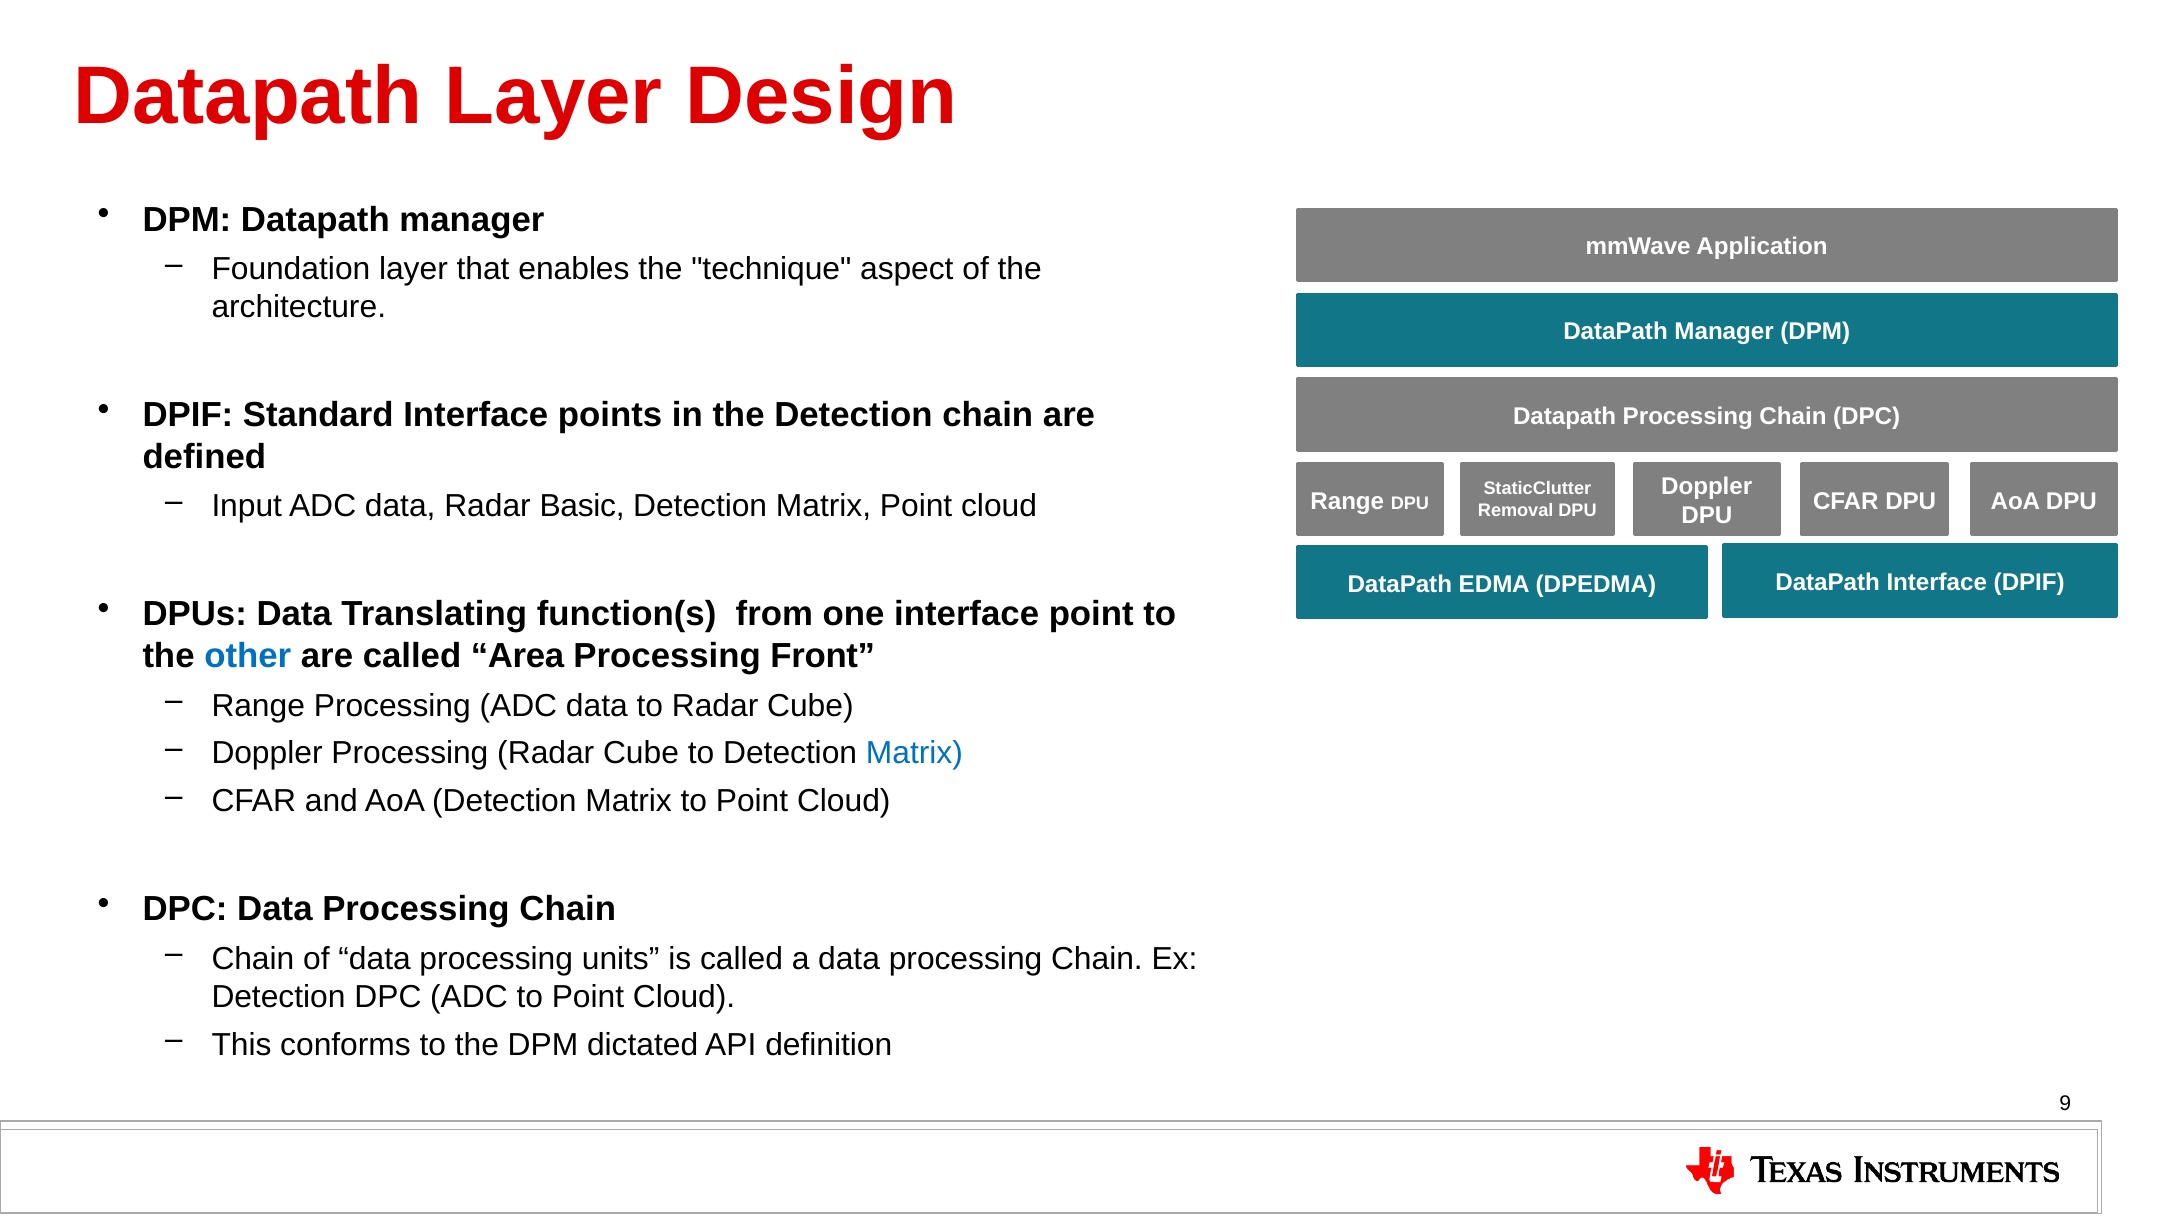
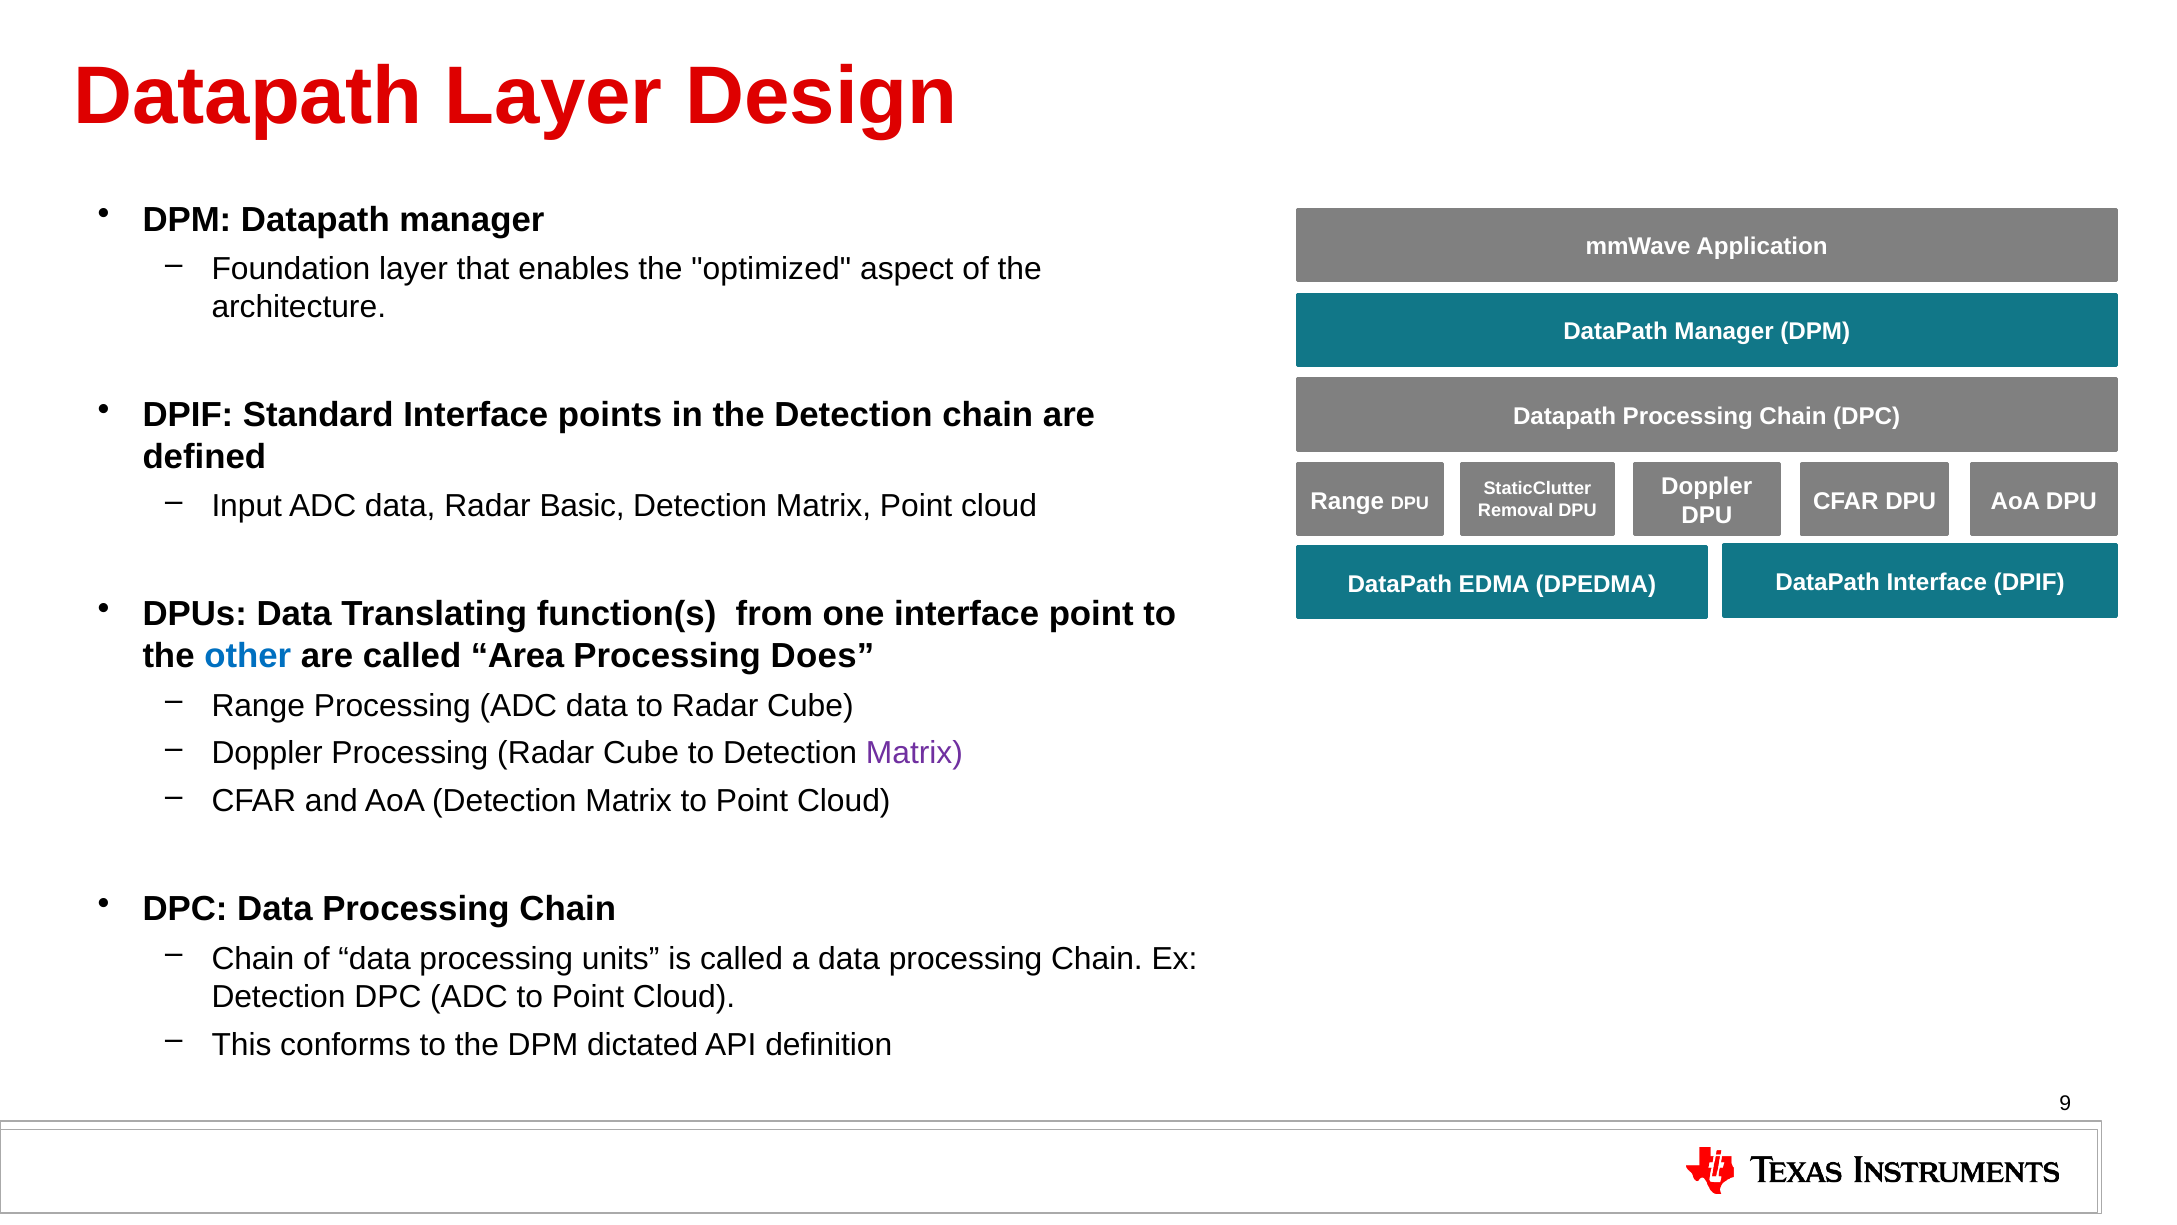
technique: technique -> optimized
Front: Front -> Does
Matrix at (914, 754) colour: blue -> purple
